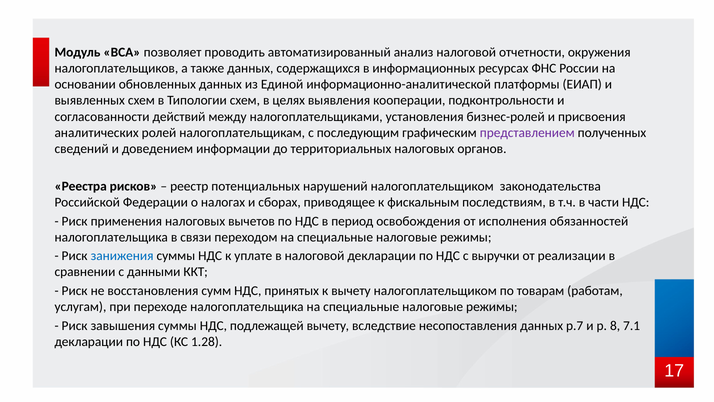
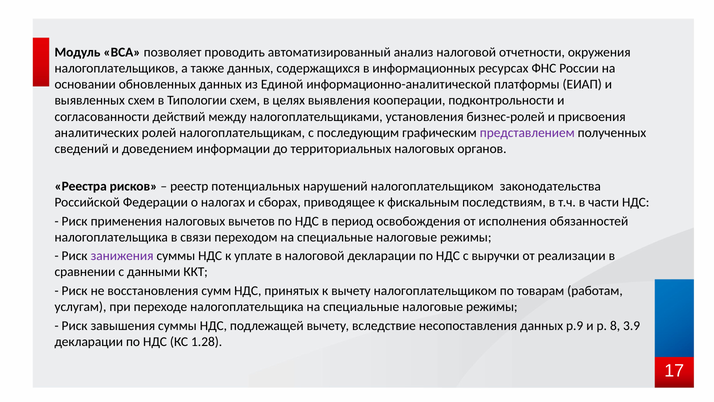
занижения colour: blue -> purple
р.7: р.7 -> р.9
7.1: 7.1 -> 3.9
